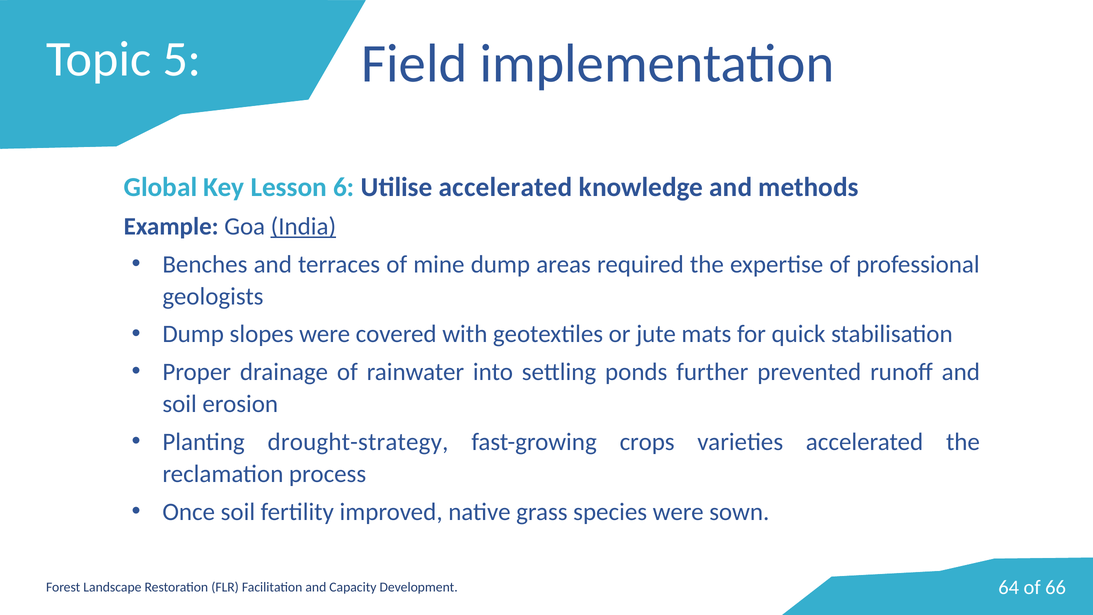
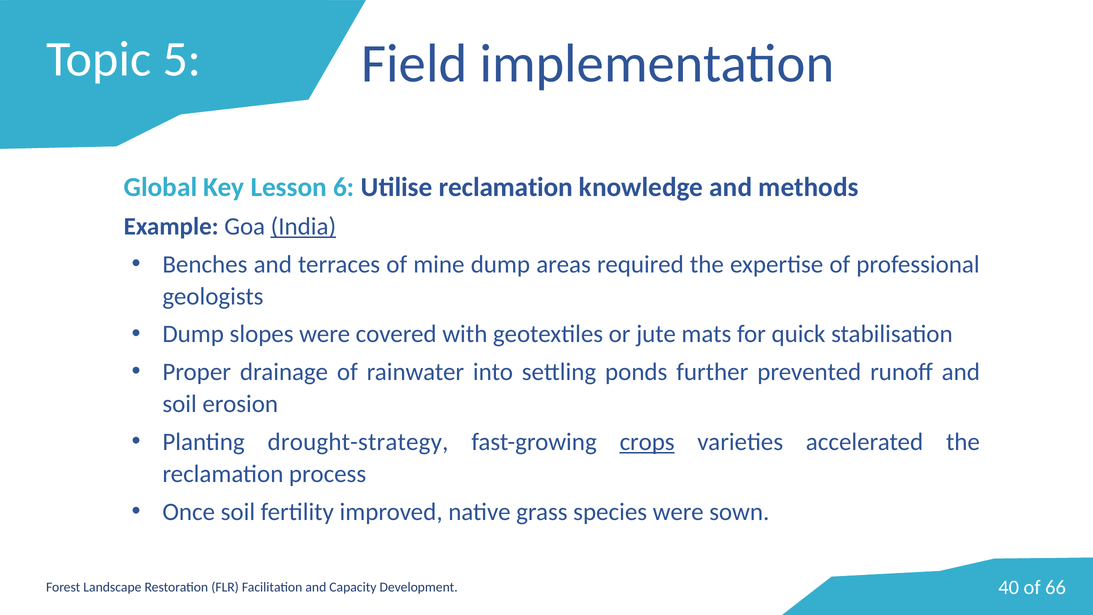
Utilise accelerated: accelerated -> reclamation
crops underline: none -> present
64: 64 -> 40
